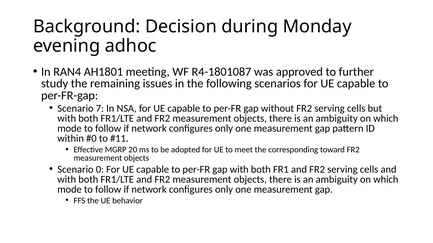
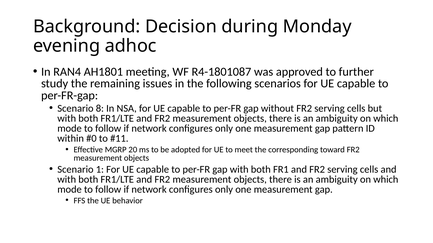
7: 7 -> 8
0: 0 -> 1
